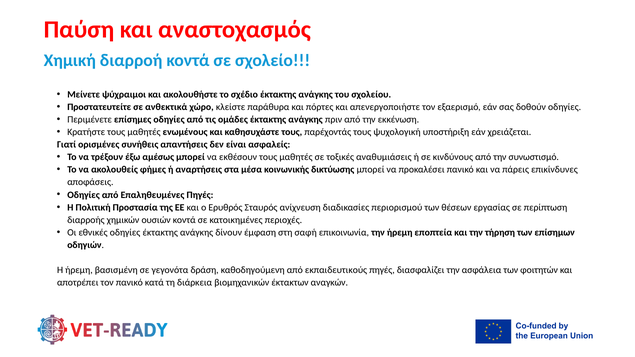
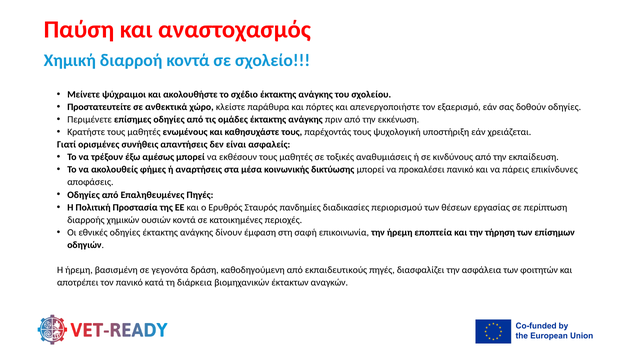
συνωστισμό: συνωστισμό -> εκπαίδευση
ανίχνευση: ανίχνευση -> πανδημίες
